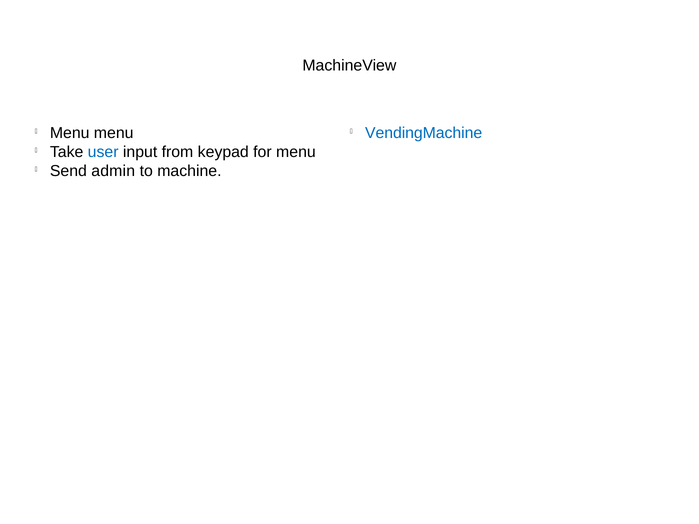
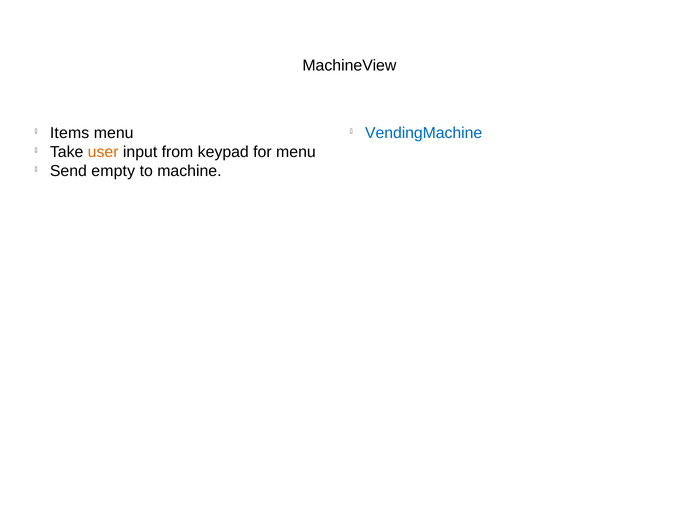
Menu at (70, 133): Menu -> Items
user colour: blue -> orange
admin: admin -> empty
